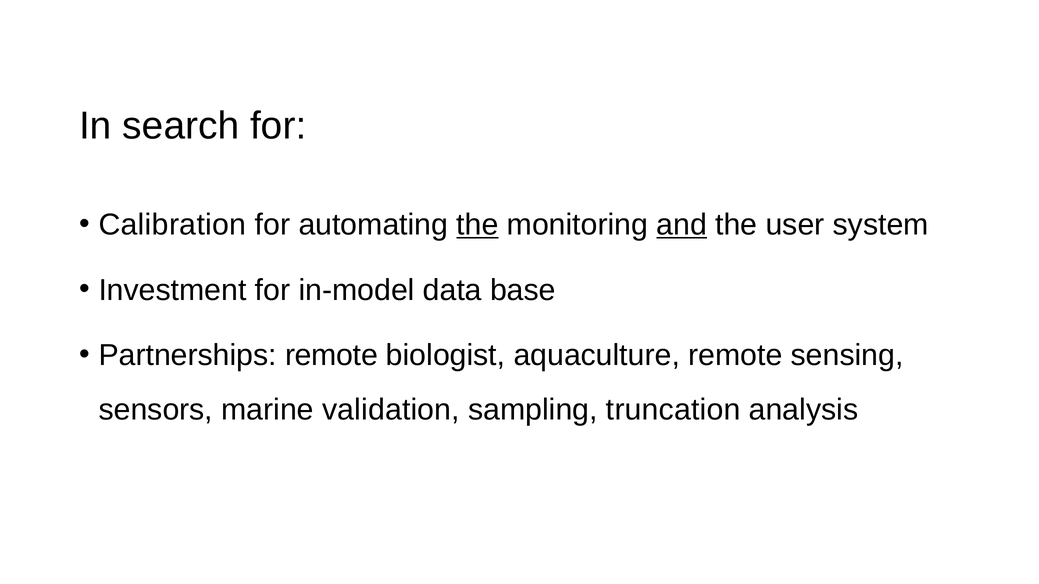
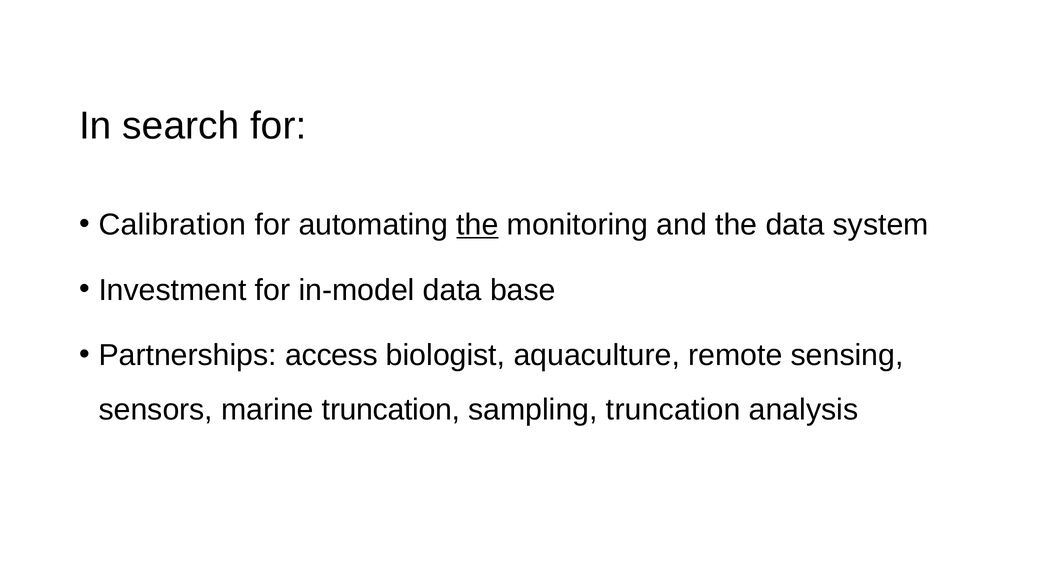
and underline: present -> none
the user: user -> data
Partnerships remote: remote -> access
marine validation: validation -> truncation
